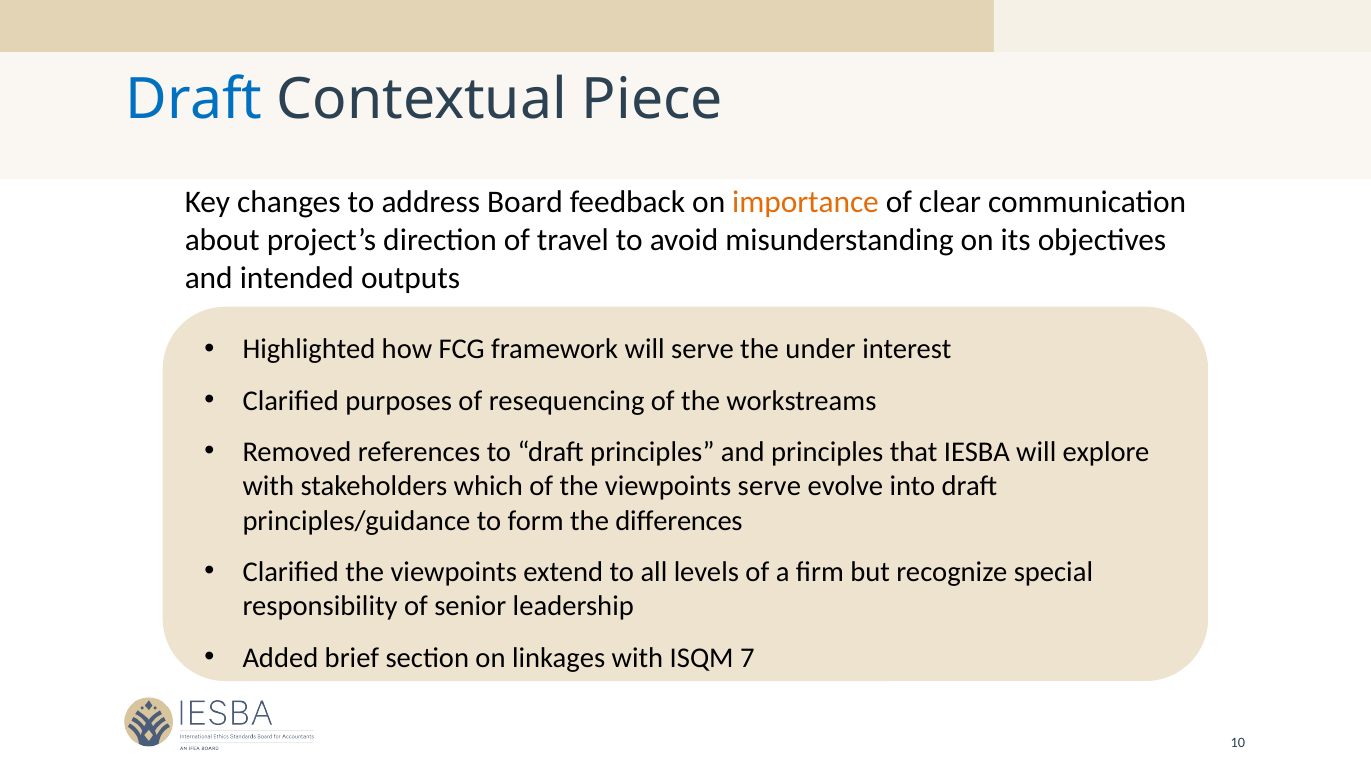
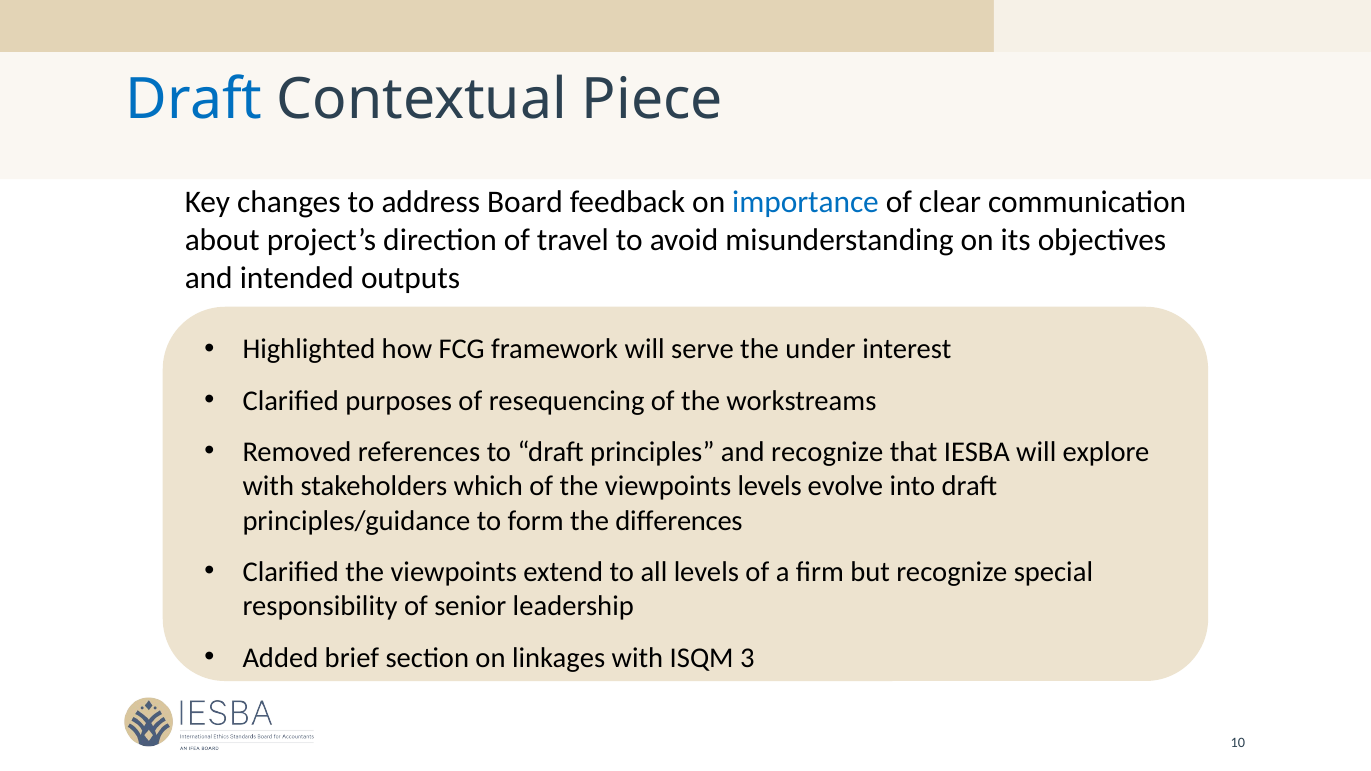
importance colour: orange -> blue
and principles: principles -> recognize
viewpoints serve: serve -> levels
7: 7 -> 3
